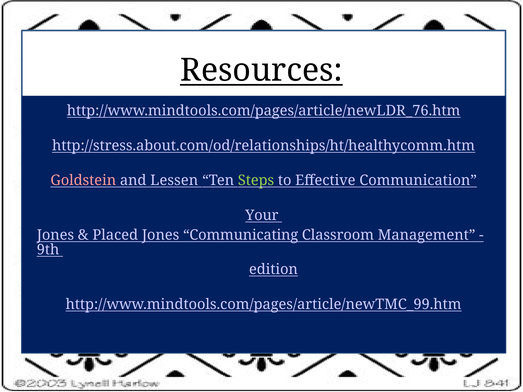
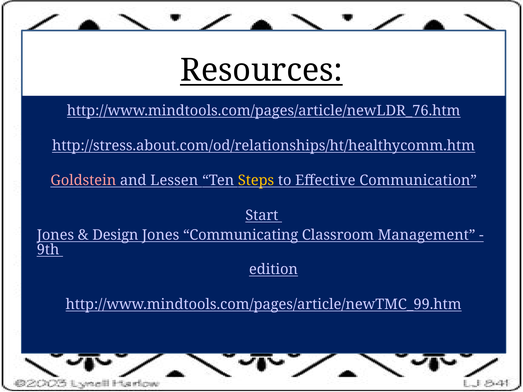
Steps colour: light green -> yellow
Your: Your -> Start
Placed: Placed -> Design
